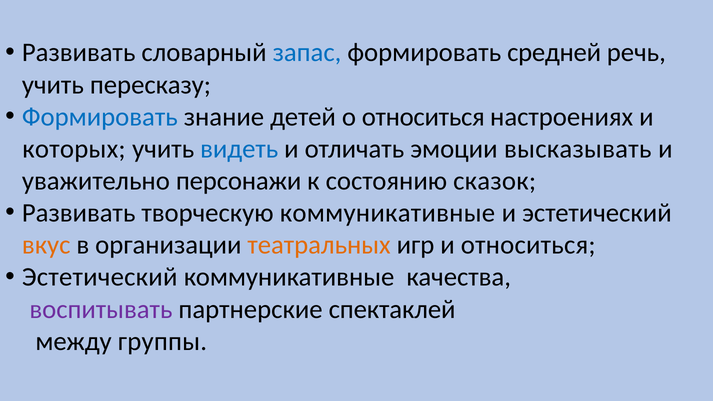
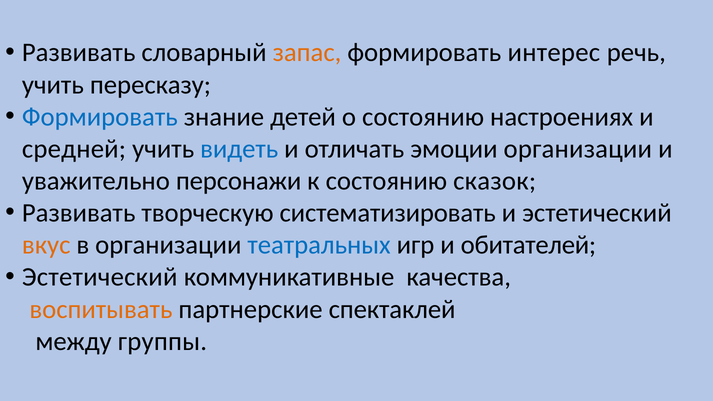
запас colour: blue -> orange
средней: средней -> интерес
о относиться: относиться -> состоянию
которых: которых -> средней
эмоции высказывать: высказывать -> организации
творческую коммуникативные: коммуникативные -> систематизировать
театральных colour: orange -> blue
и относиться: относиться -> обитателей
воспитывать colour: purple -> orange
